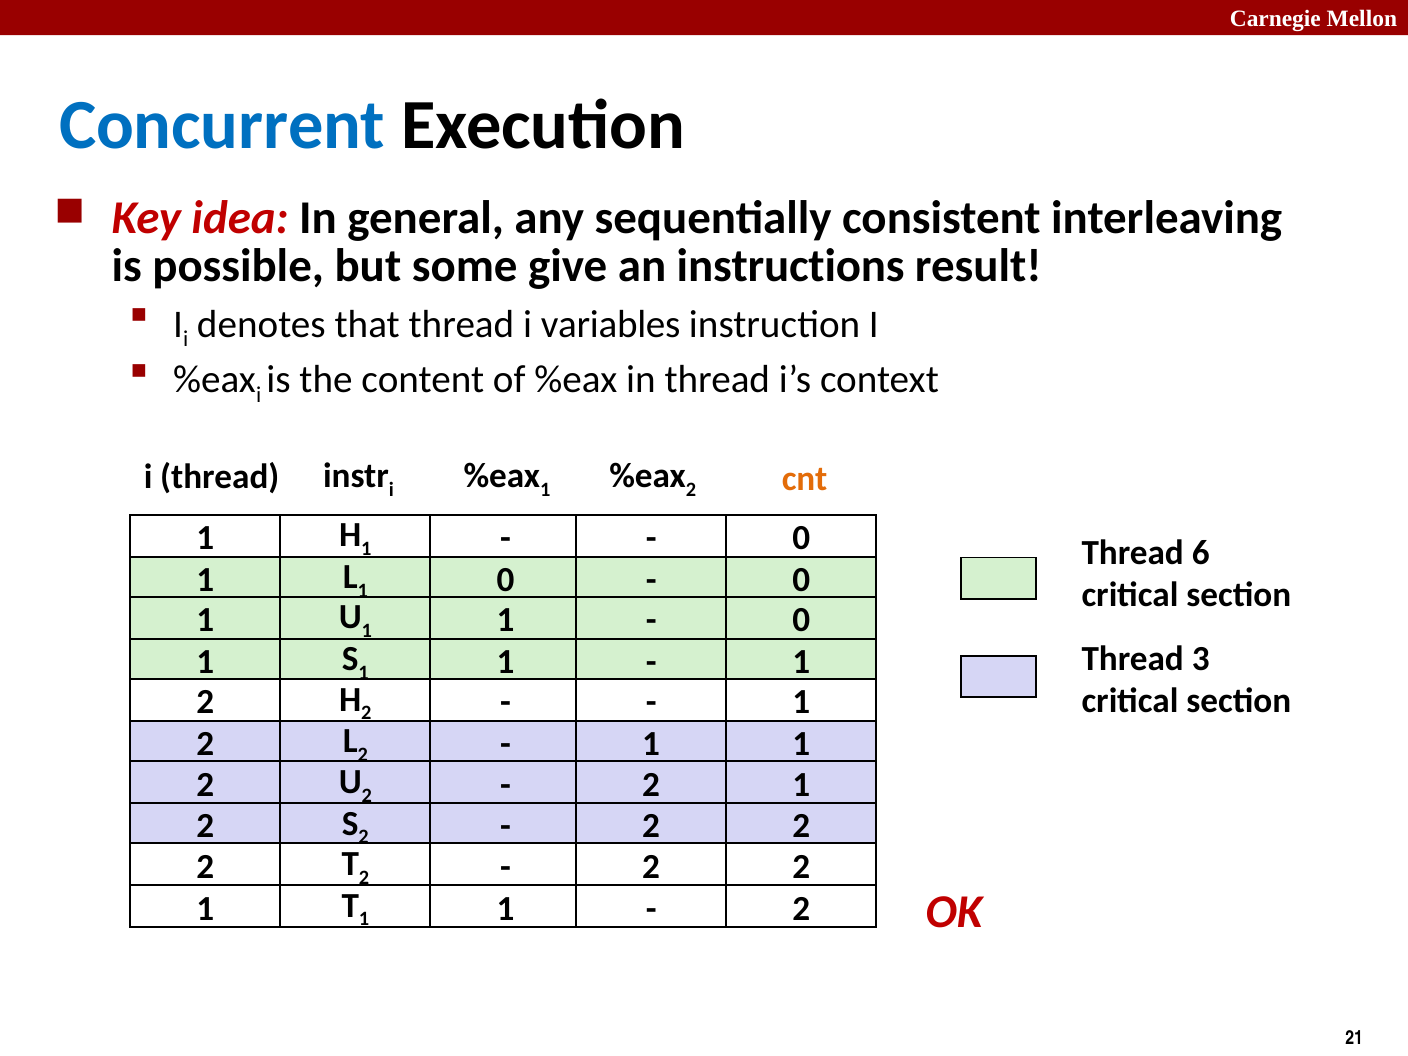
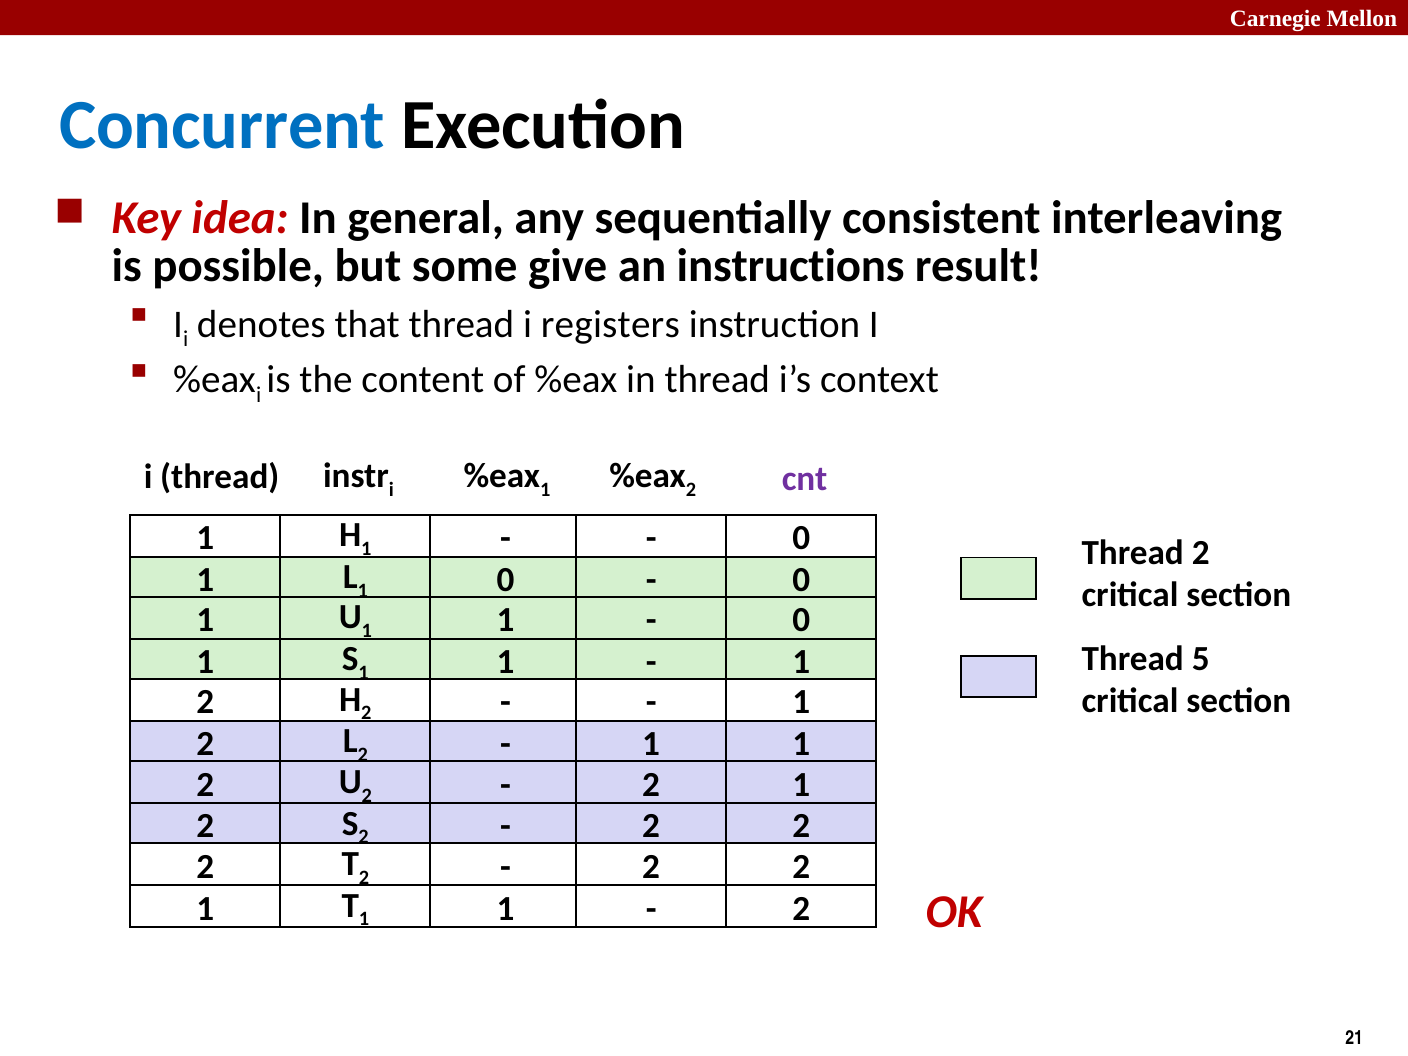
variables: variables -> registers
cnt colour: orange -> purple
Thread 6: 6 -> 2
3: 3 -> 5
